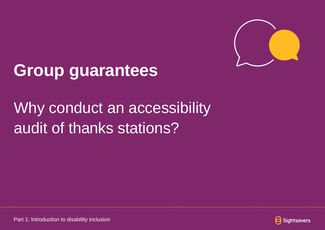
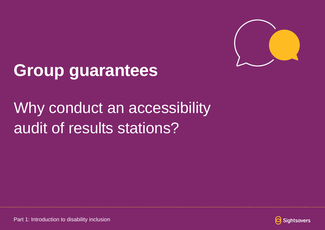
thanks: thanks -> results
